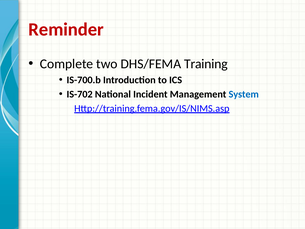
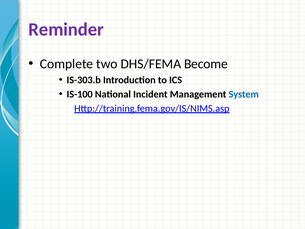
Reminder colour: red -> purple
Training: Training -> Become
IS-700.b: IS-700.b -> IS-303.b
IS-702: IS-702 -> IS-100
